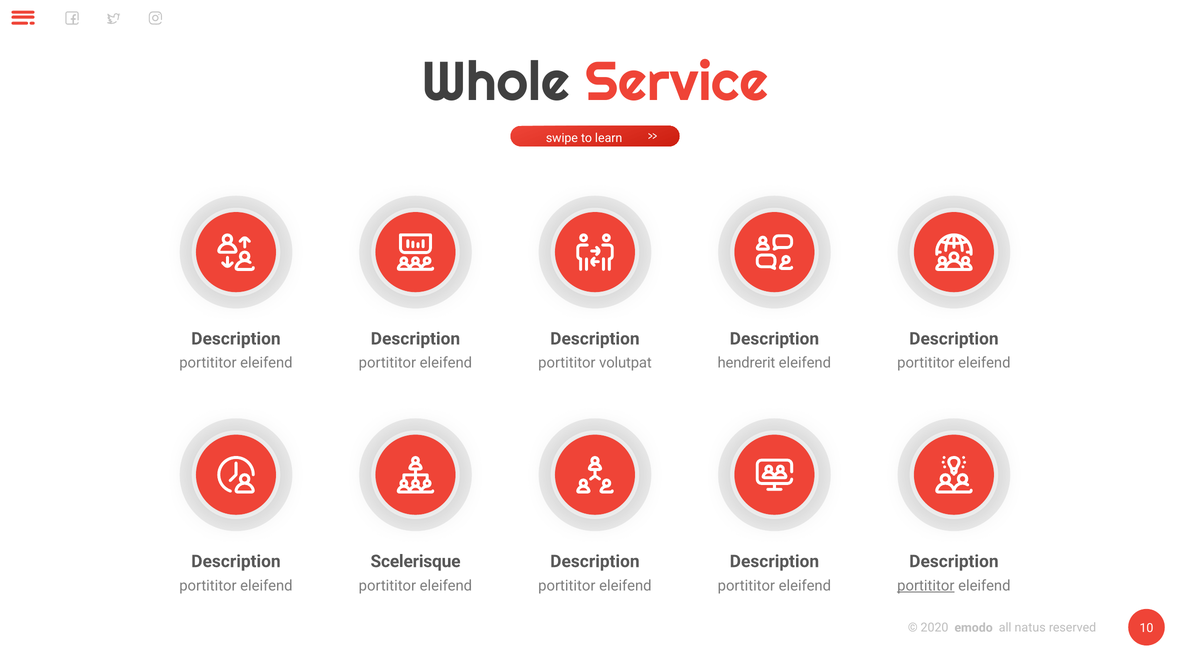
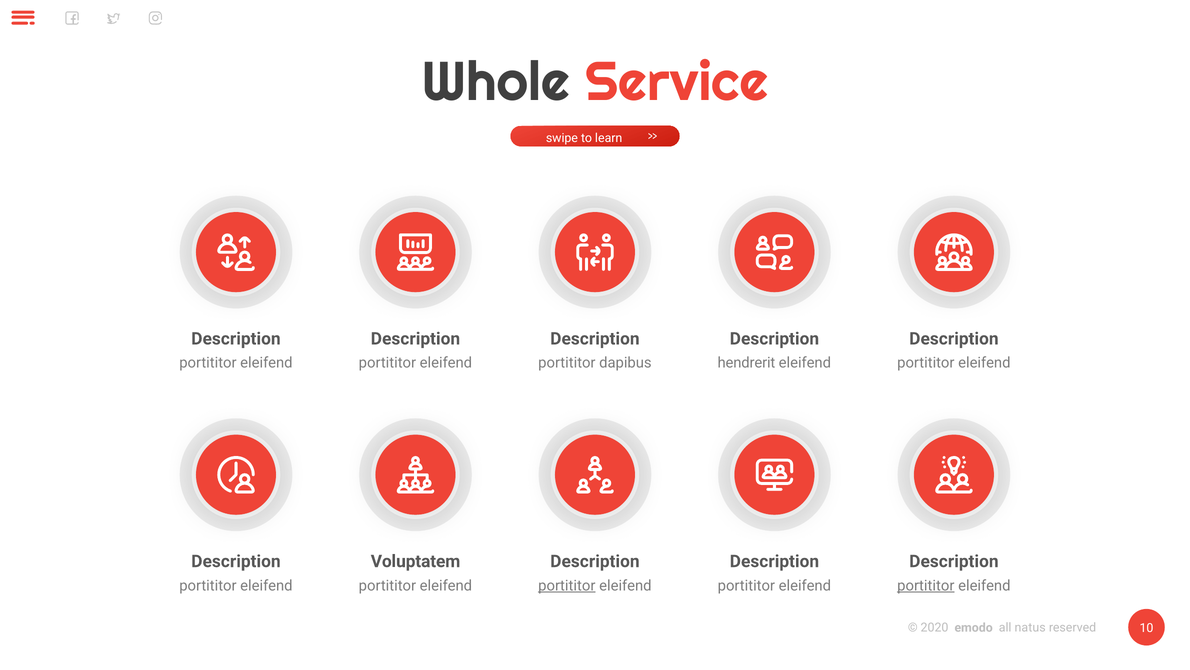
volutpat: volutpat -> dapibus
Scelerisque: Scelerisque -> Voluptatem
portititor at (567, 585) underline: none -> present
